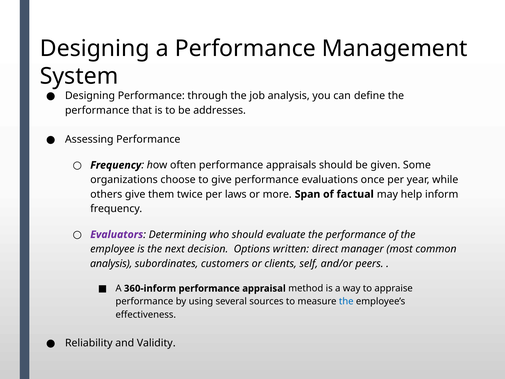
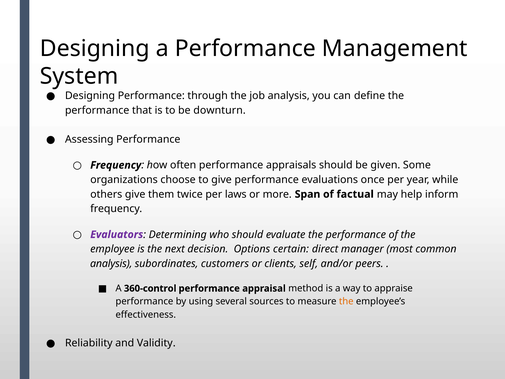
addresses: addresses -> downturn
written: written -> certain
360-inform: 360-inform -> 360-control
the at (346, 301) colour: blue -> orange
